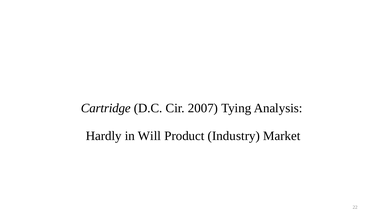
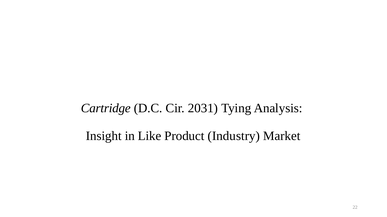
2007: 2007 -> 2031
Hardly: Hardly -> Insight
Will: Will -> Like
